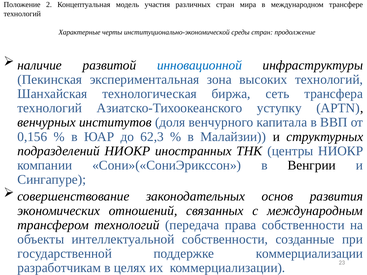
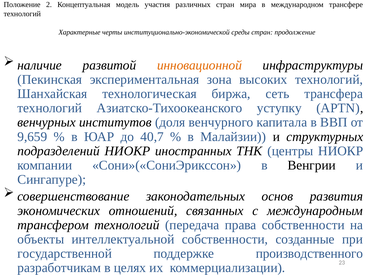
инновационной colour: blue -> orange
0,156: 0,156 -> 9,659
62,3: 62,3 -> 40,7
поддержке коммерциализации: коммерциализации -> производственного
